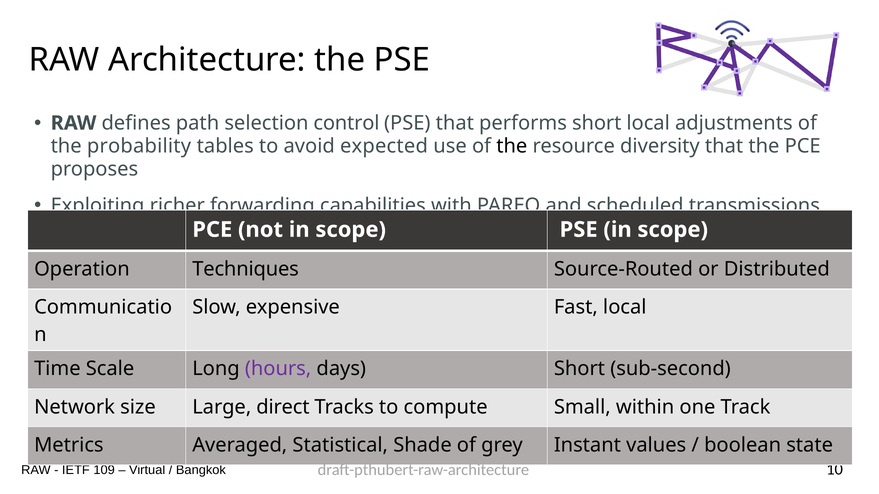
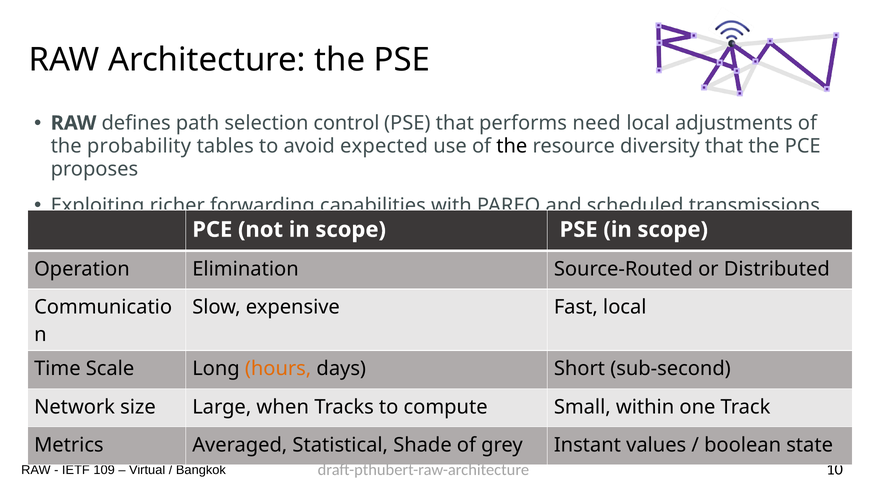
performs short: short -> need
Techniques: Techniques -> Elimination
hours colour: purple -> orange
direct: direct -> when
